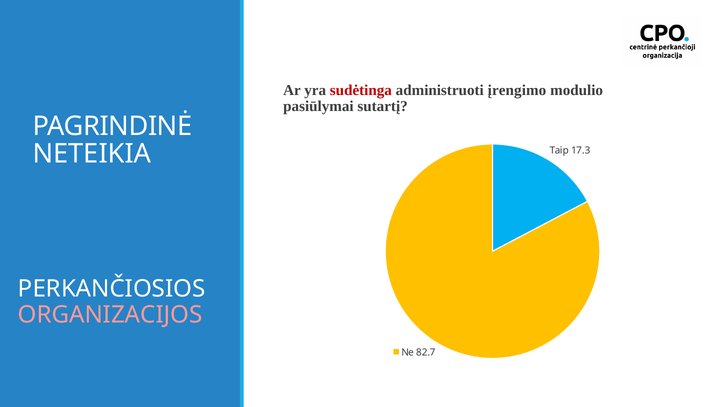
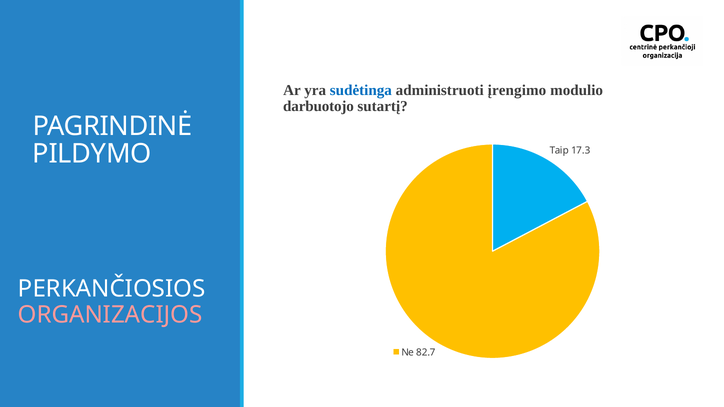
sudėtinga colour: red -> blue
pasiūlymai: pasiūlymai -> darbuotojo
NETEIKIA: NETEIKIA -> PILDYMO
